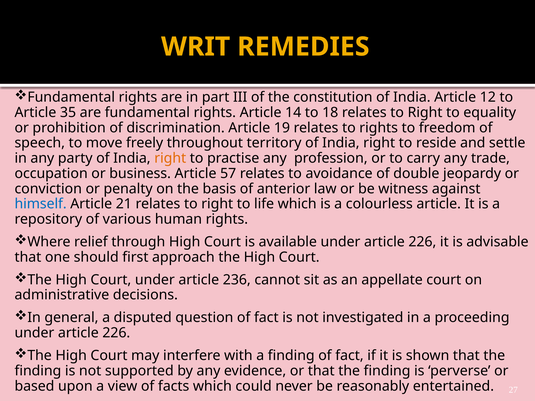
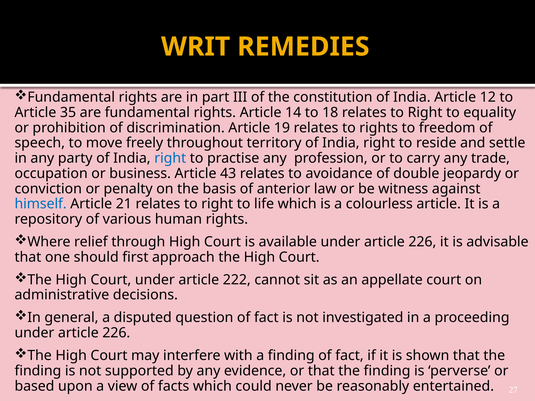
right at (170, 158) colour: orange -> blue
57: 57 -> 43
236: 236 -> 222
